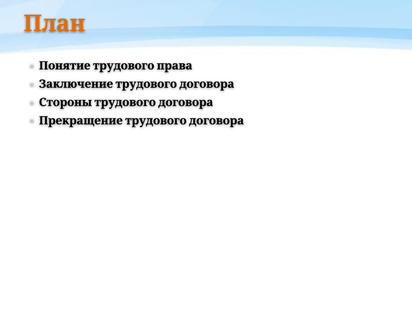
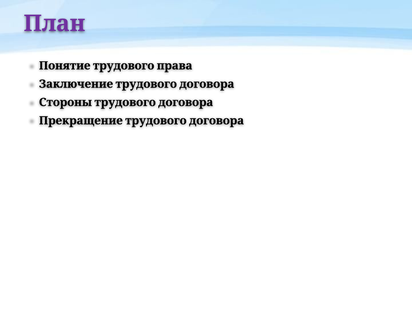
План colour: orange -> purple
